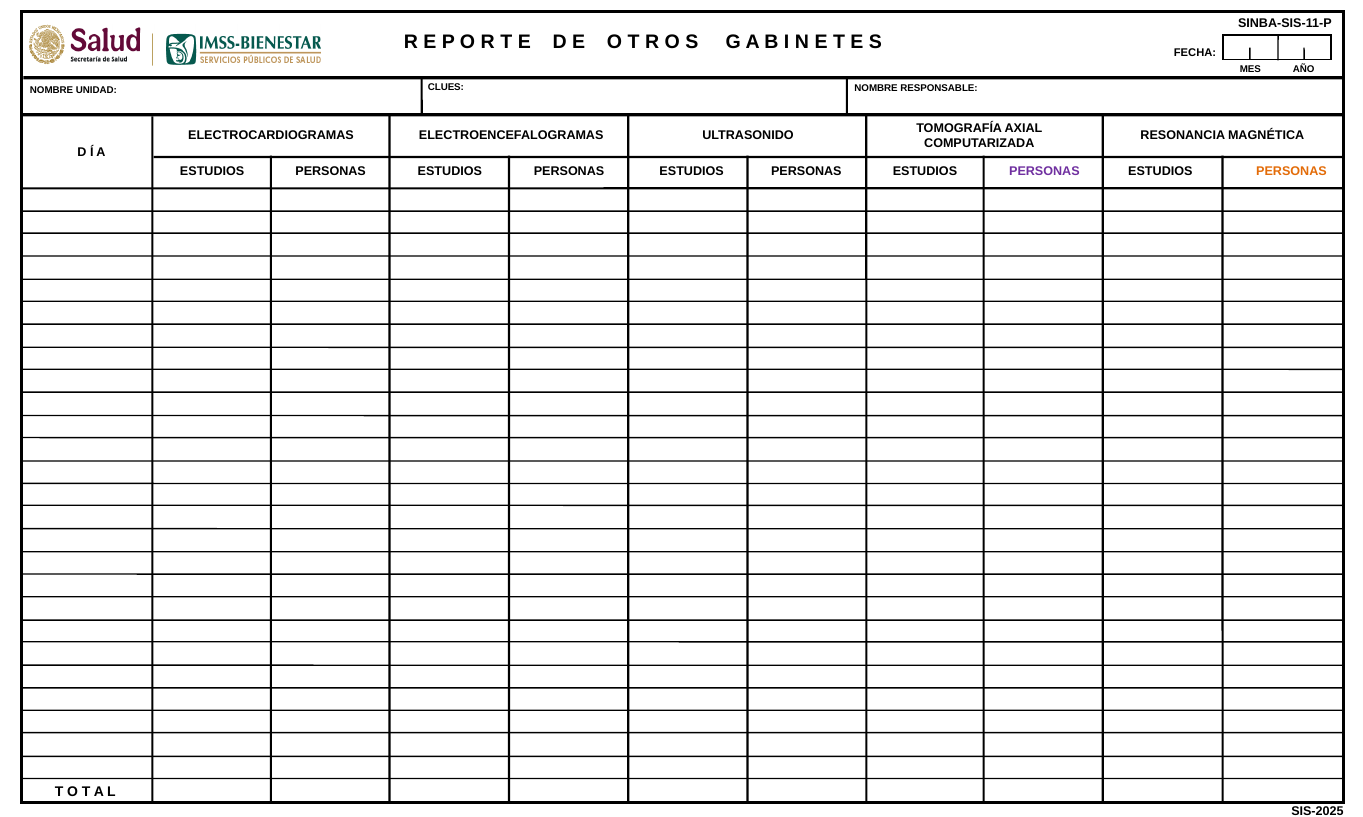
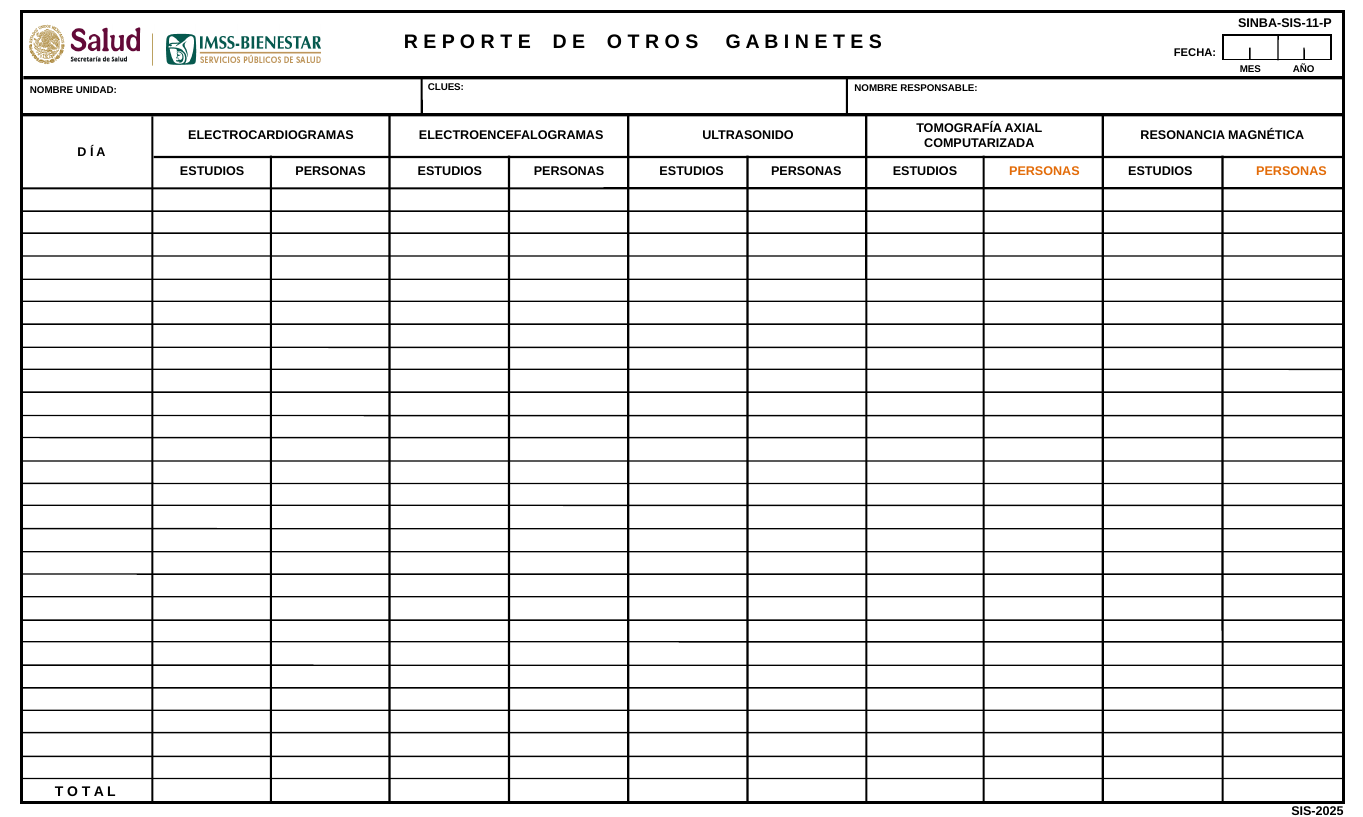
PERSONAS at (1044, 172) colour: purple -> orange
